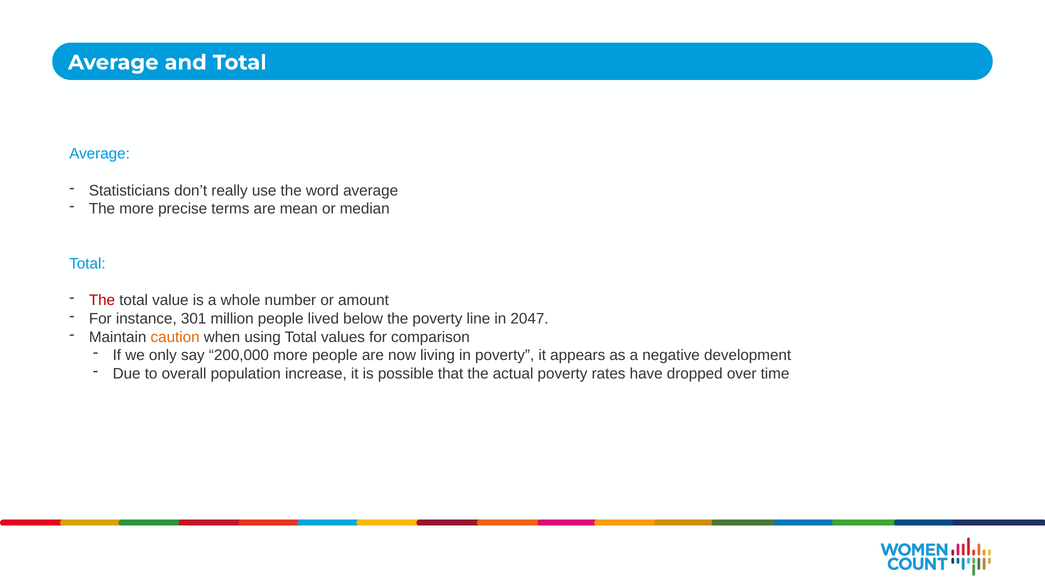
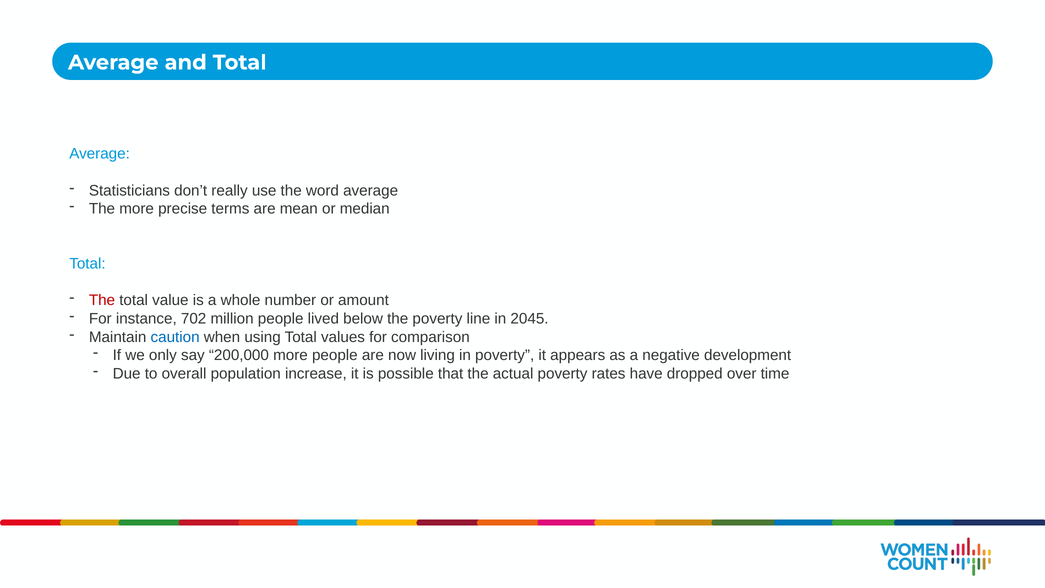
301: 301 -> 702
2047: 2047 -> 2045
caution colour: orange -> blue
